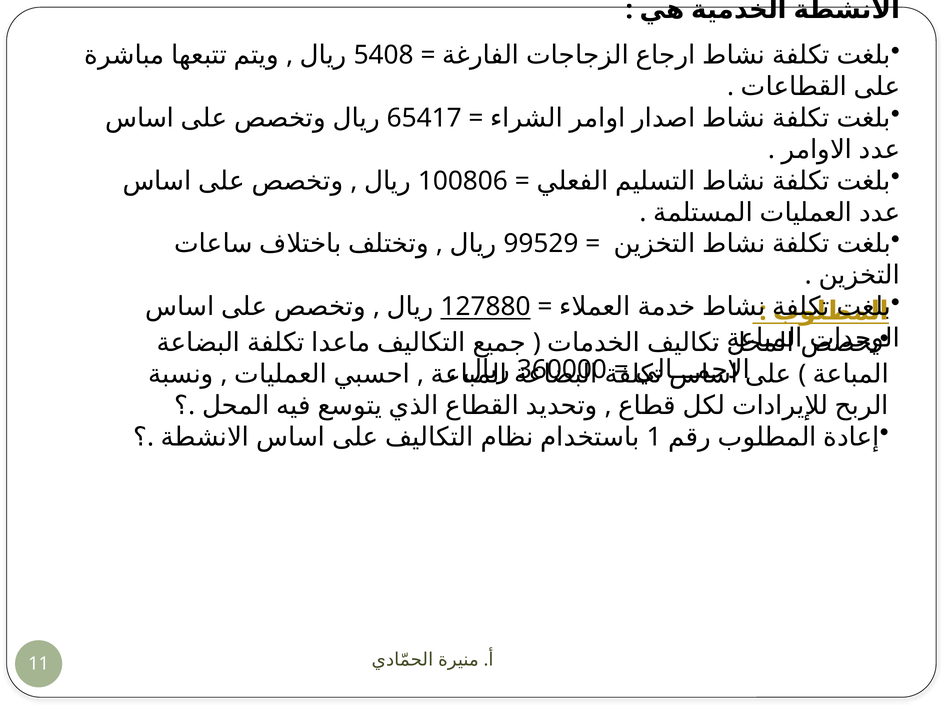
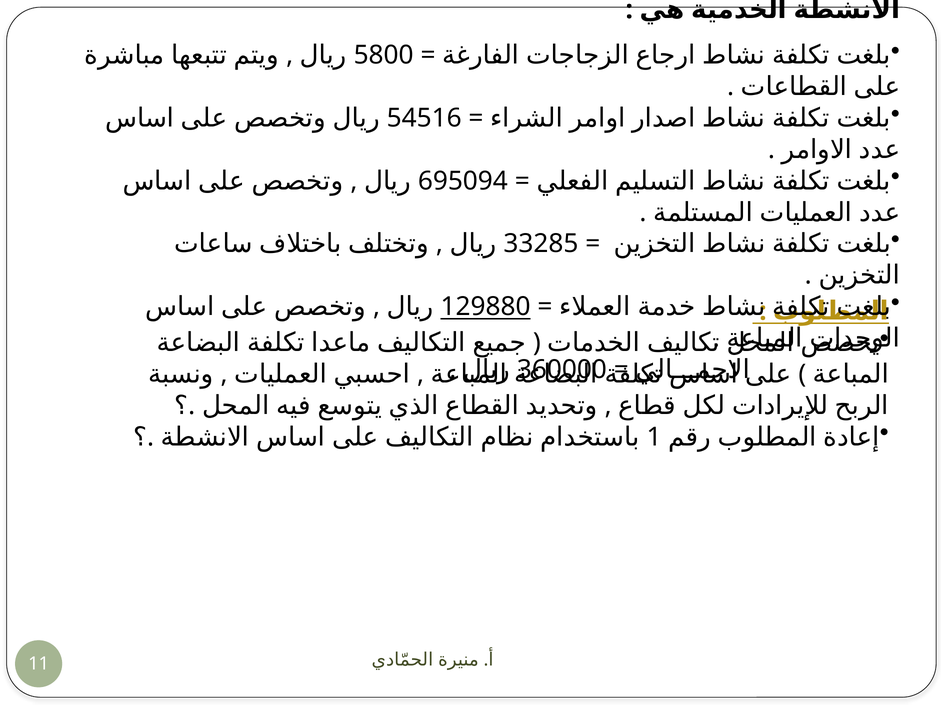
5408: 5408 -> 5800
65417: 65417 -> 54516
100806: 100806 -> 695094
99529: 99529 -> 33285
127880: 127880 -> 129880
